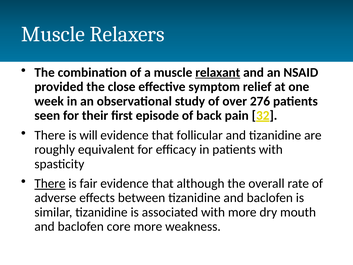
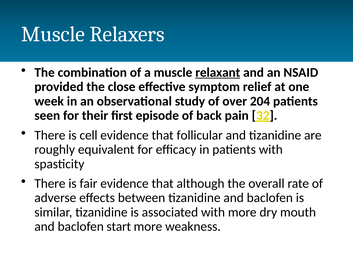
276: 276 -> 204
will: will -> cell
There at (50, 183) underline: present -> none
core: core -> start
